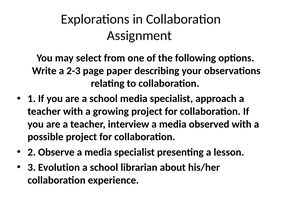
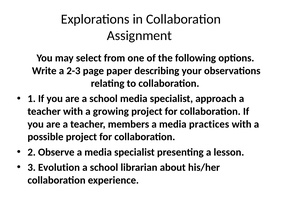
interview: interview -> members
observed: observed -> practices
